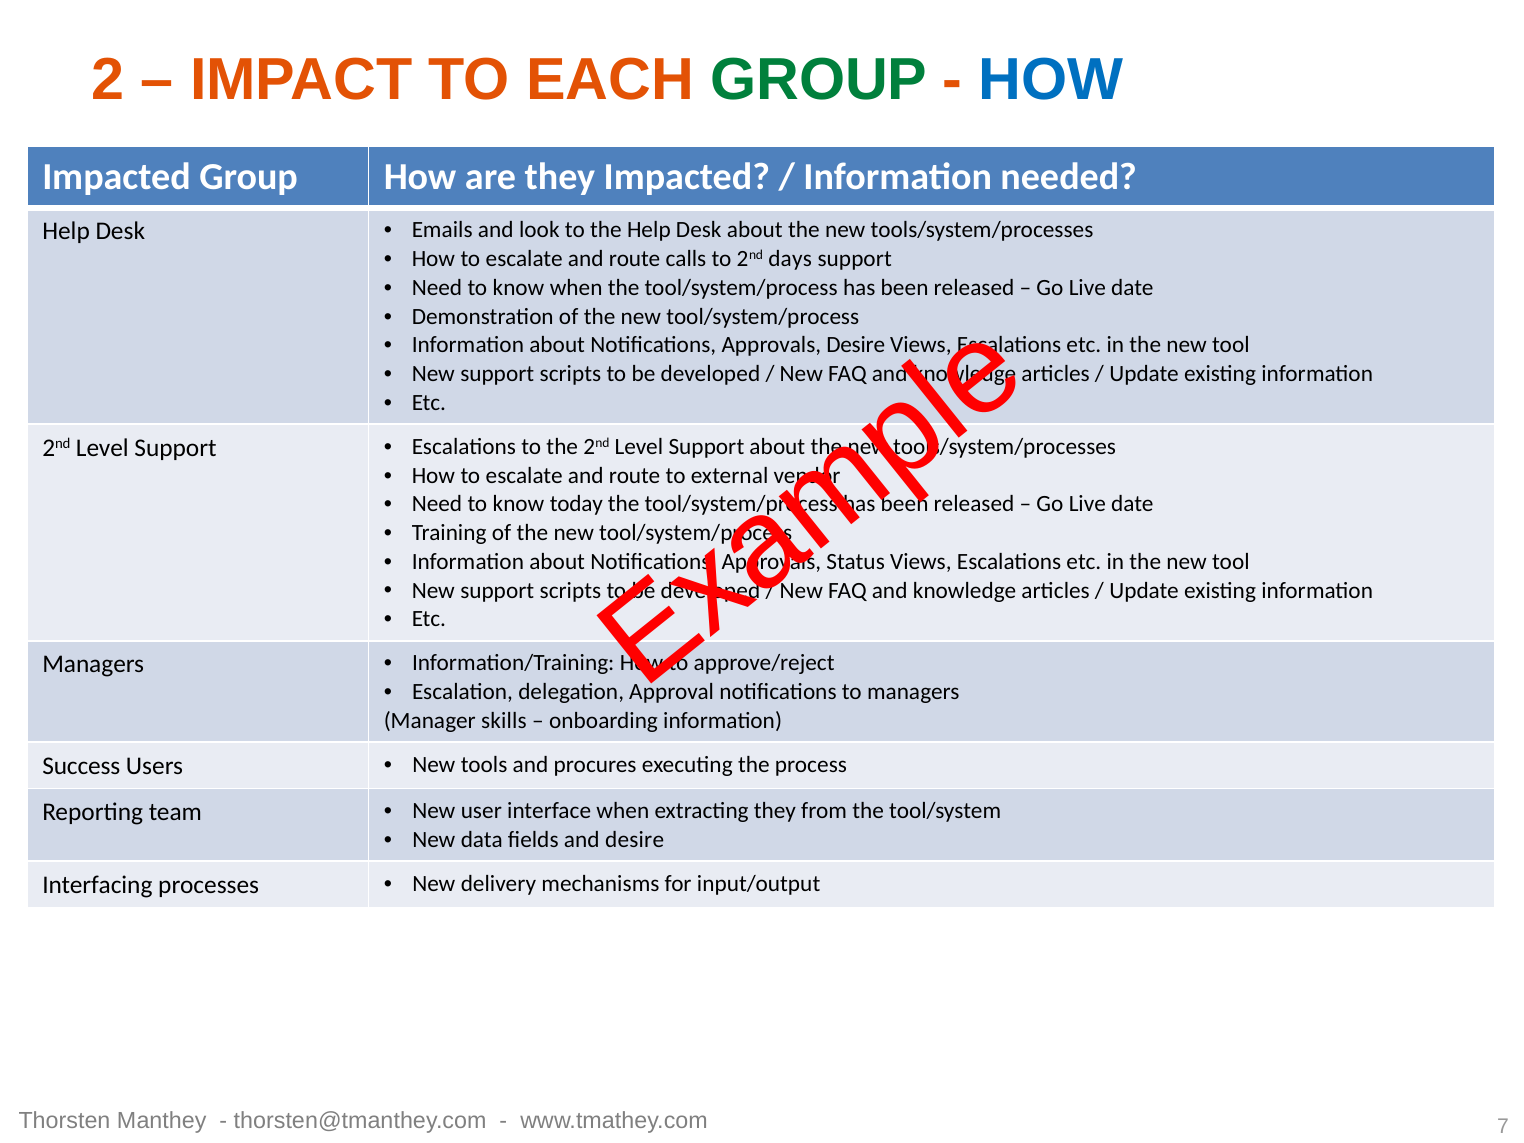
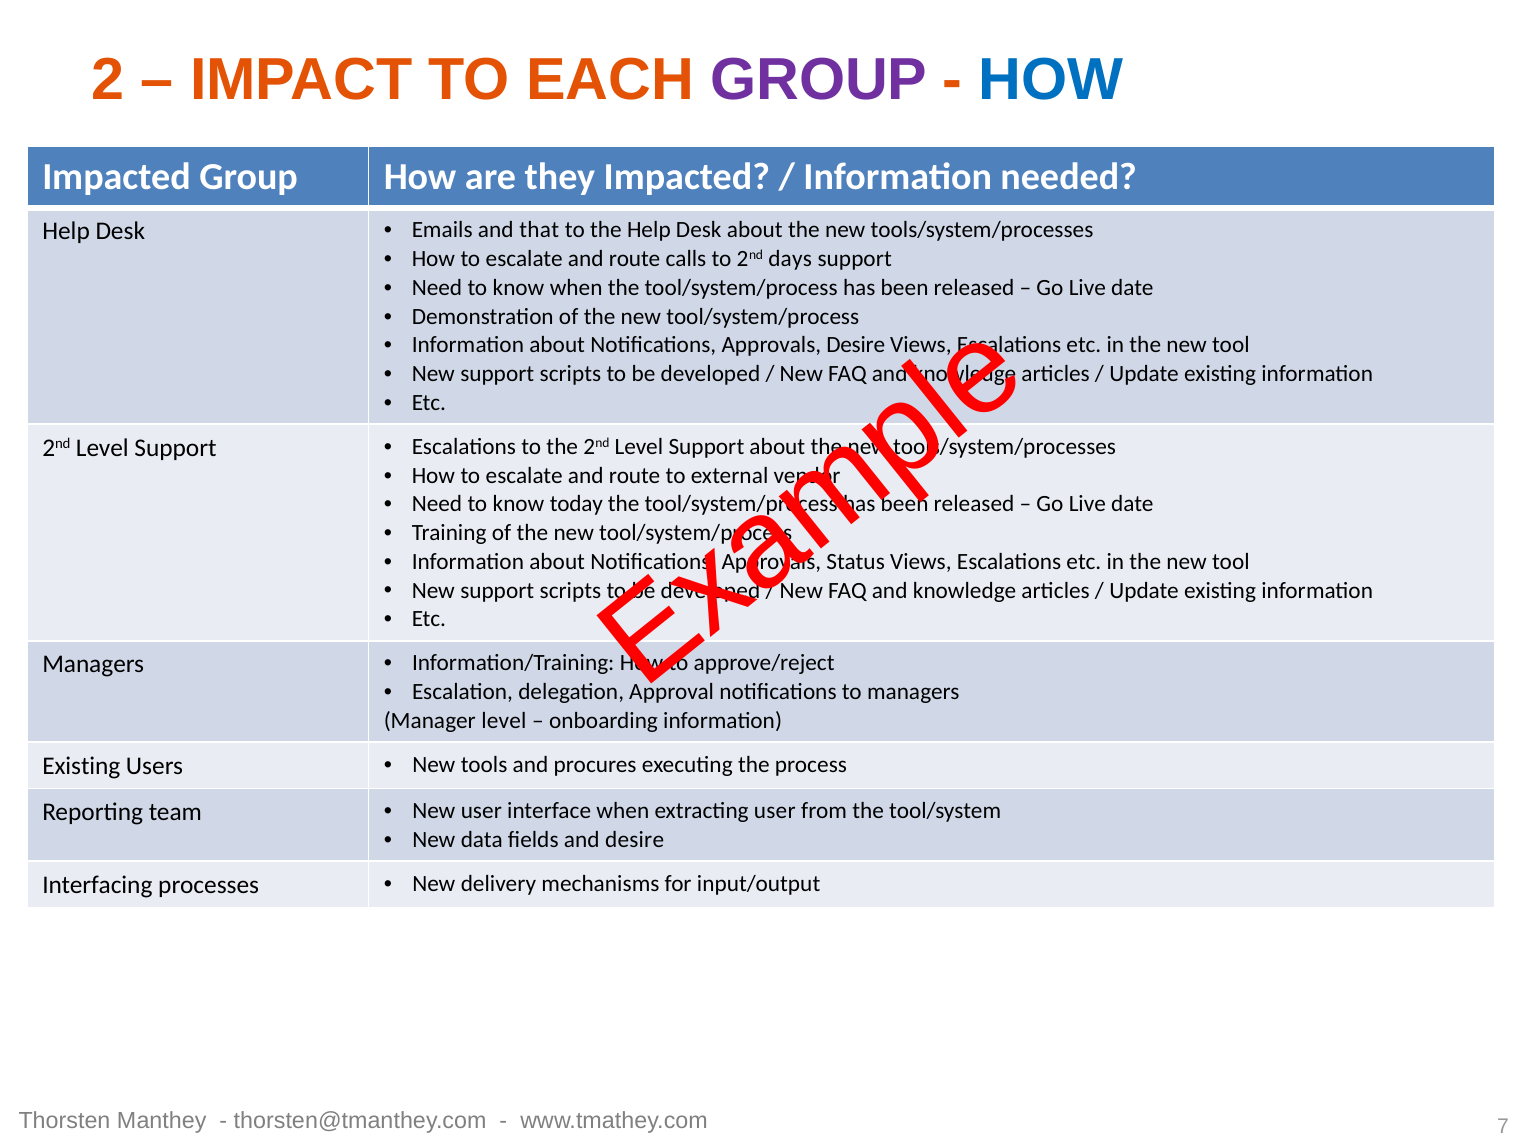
GROUP at (819, 80) colour: green -> purple
look: look -> that
Manager skills: skills -> level
Success at (81, 766): Success -> Existing
extracting they: they -> user
